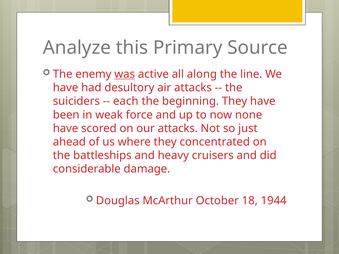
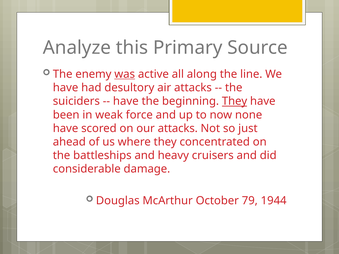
each at (126, 101): each -> have
They at (235, 101) underline: none -> present
18: 18 -> 79
